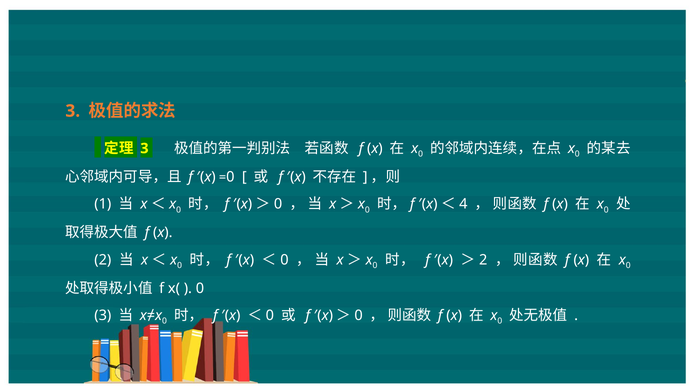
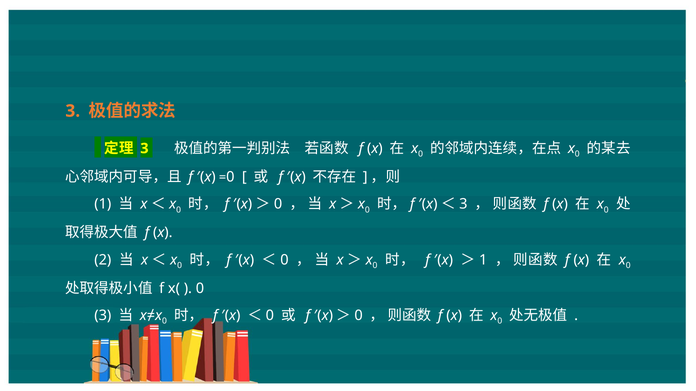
4 at (463, 204): 4 -> 3
2 at (483, 260): 2 -> 1
